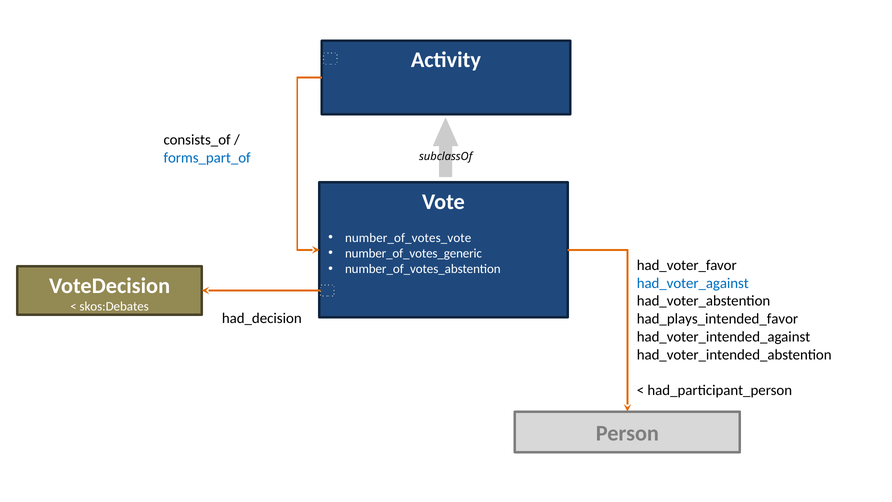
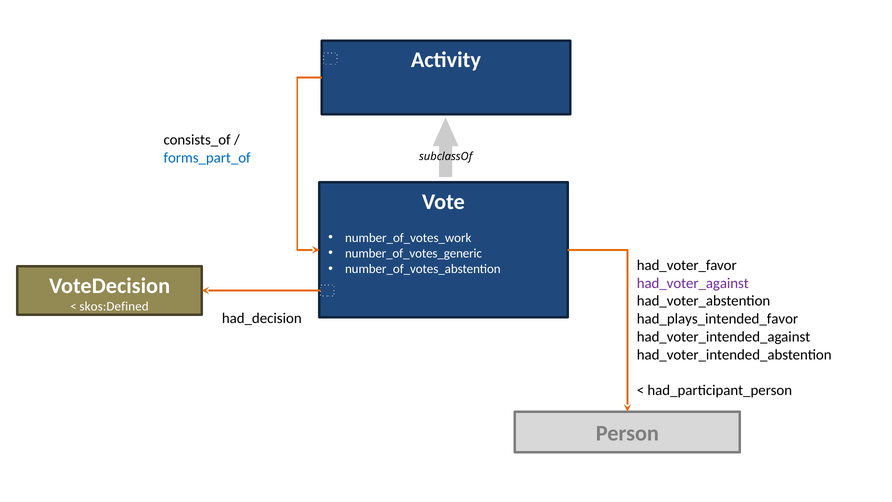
number_of_votes_vote: number_of_votes_vote -> number_of_votes_work
had_voter_against colour: blue -> purple
skos:Debates: skos:Debates -> skos:Defined
